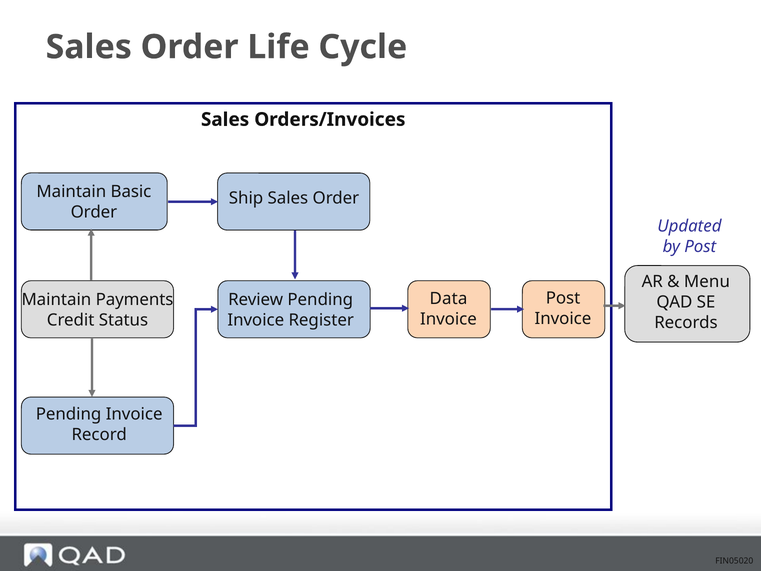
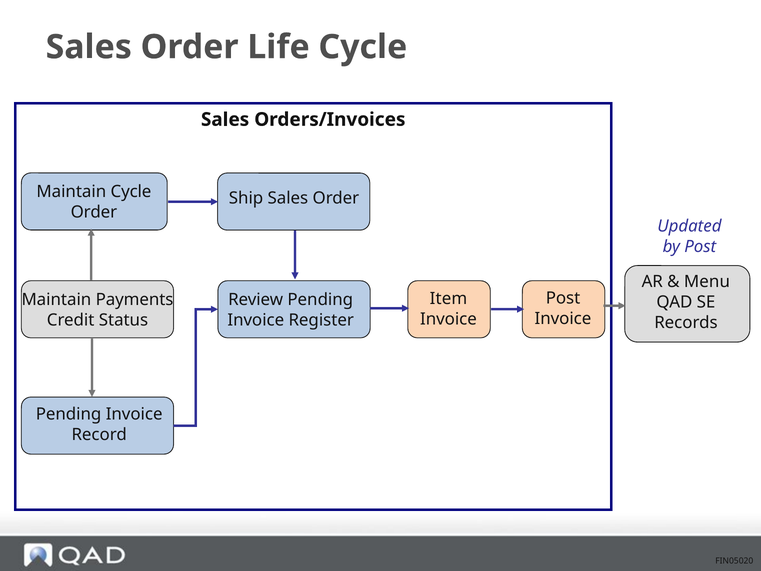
Maintain Basic: Basic -> Cycle
Data: Data -> Item
